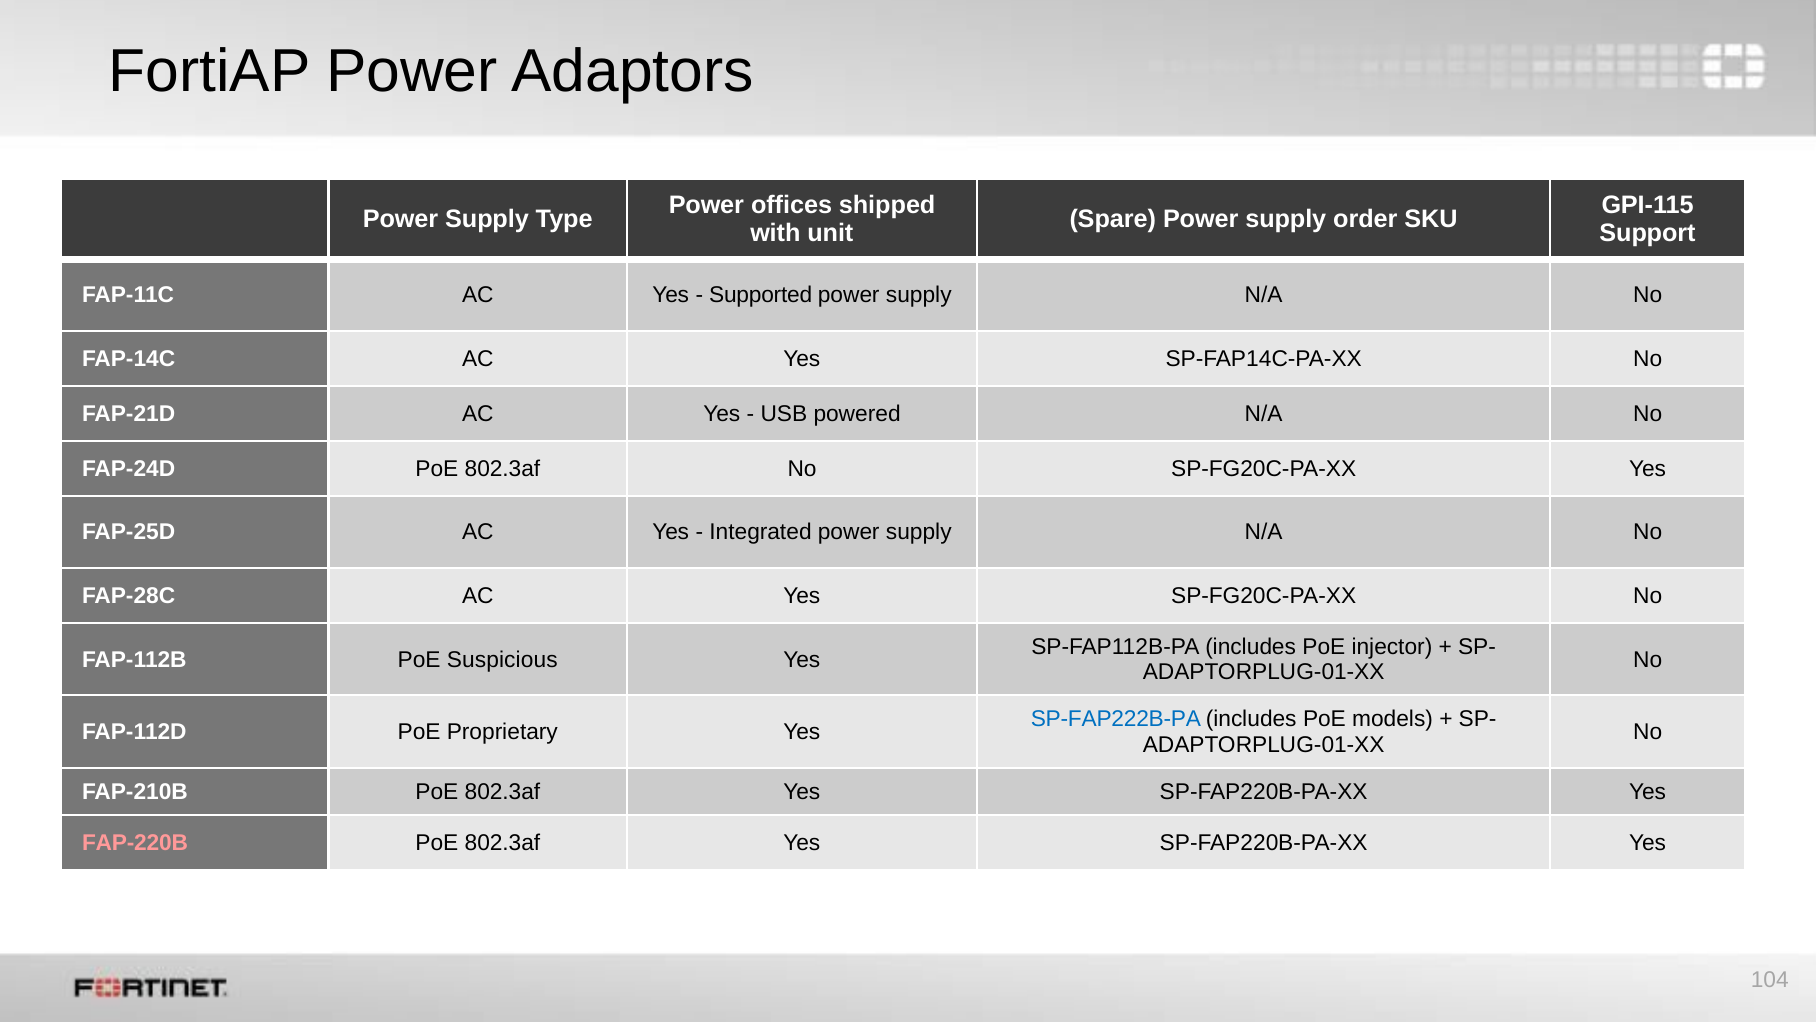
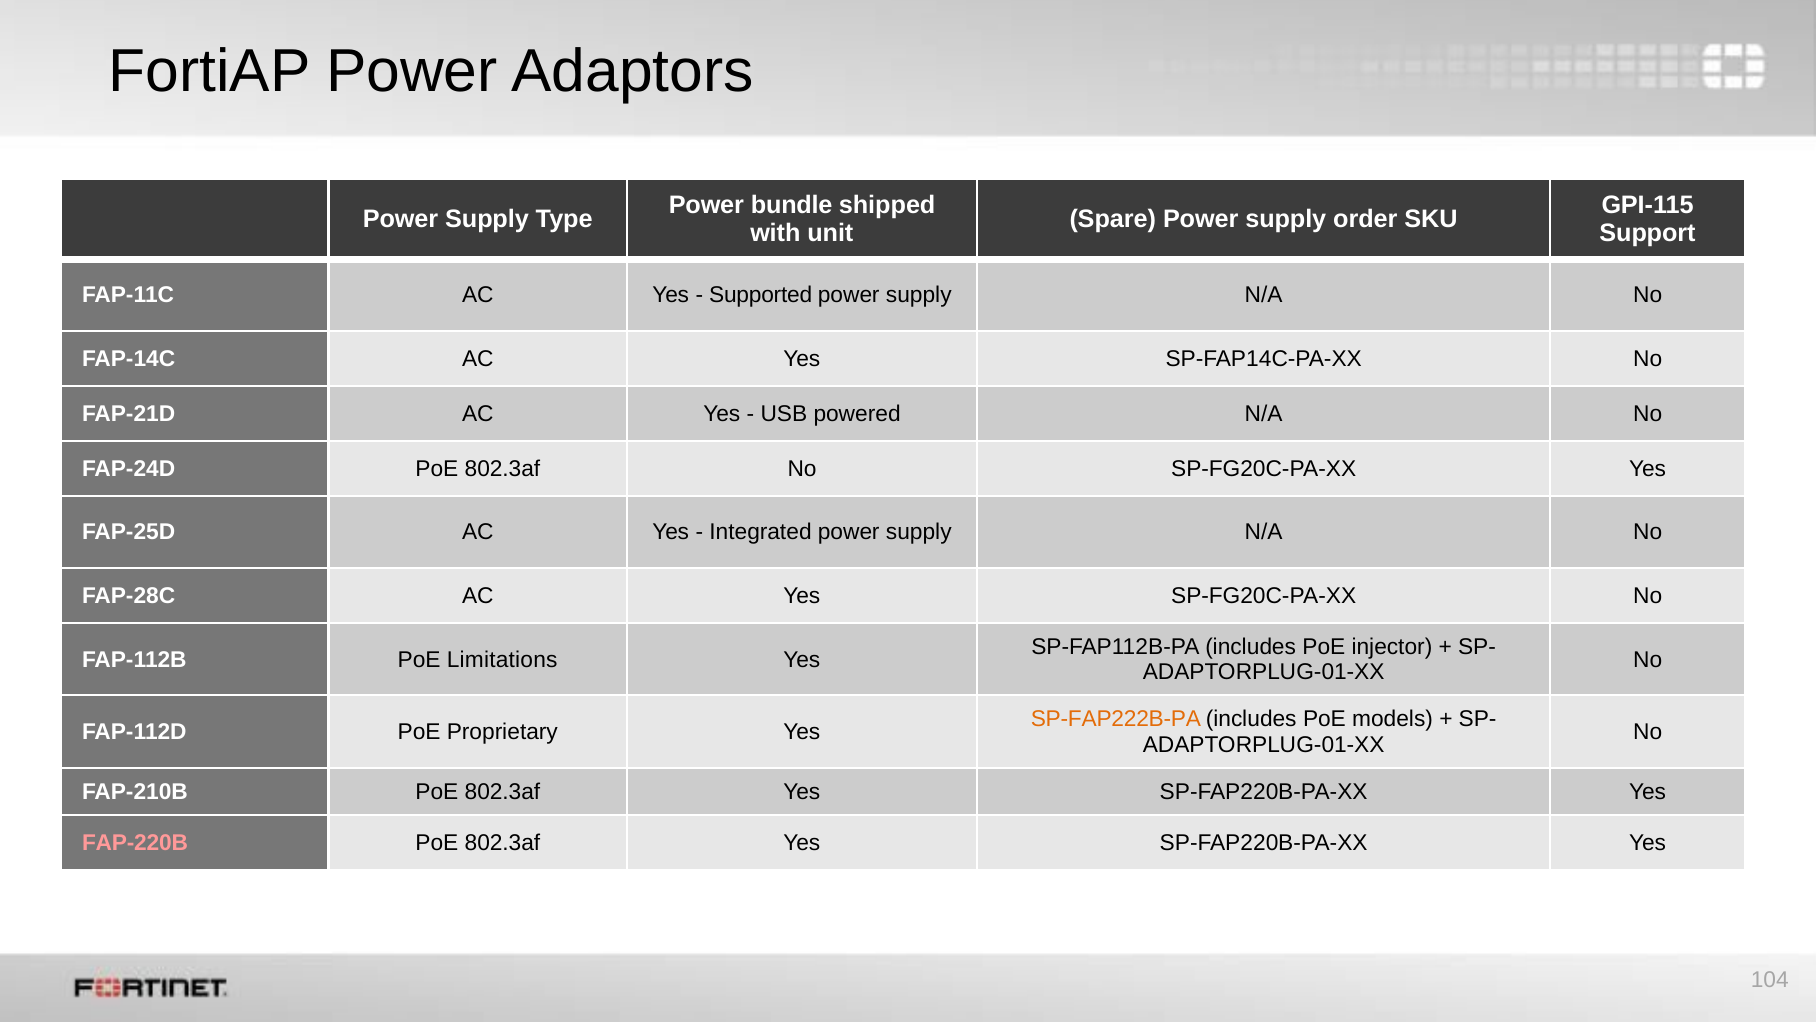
offices: offices -> bundle
Suspicious: Suspicious -> Limitations
SP-FAP222B-PA colour: blue -> orange
